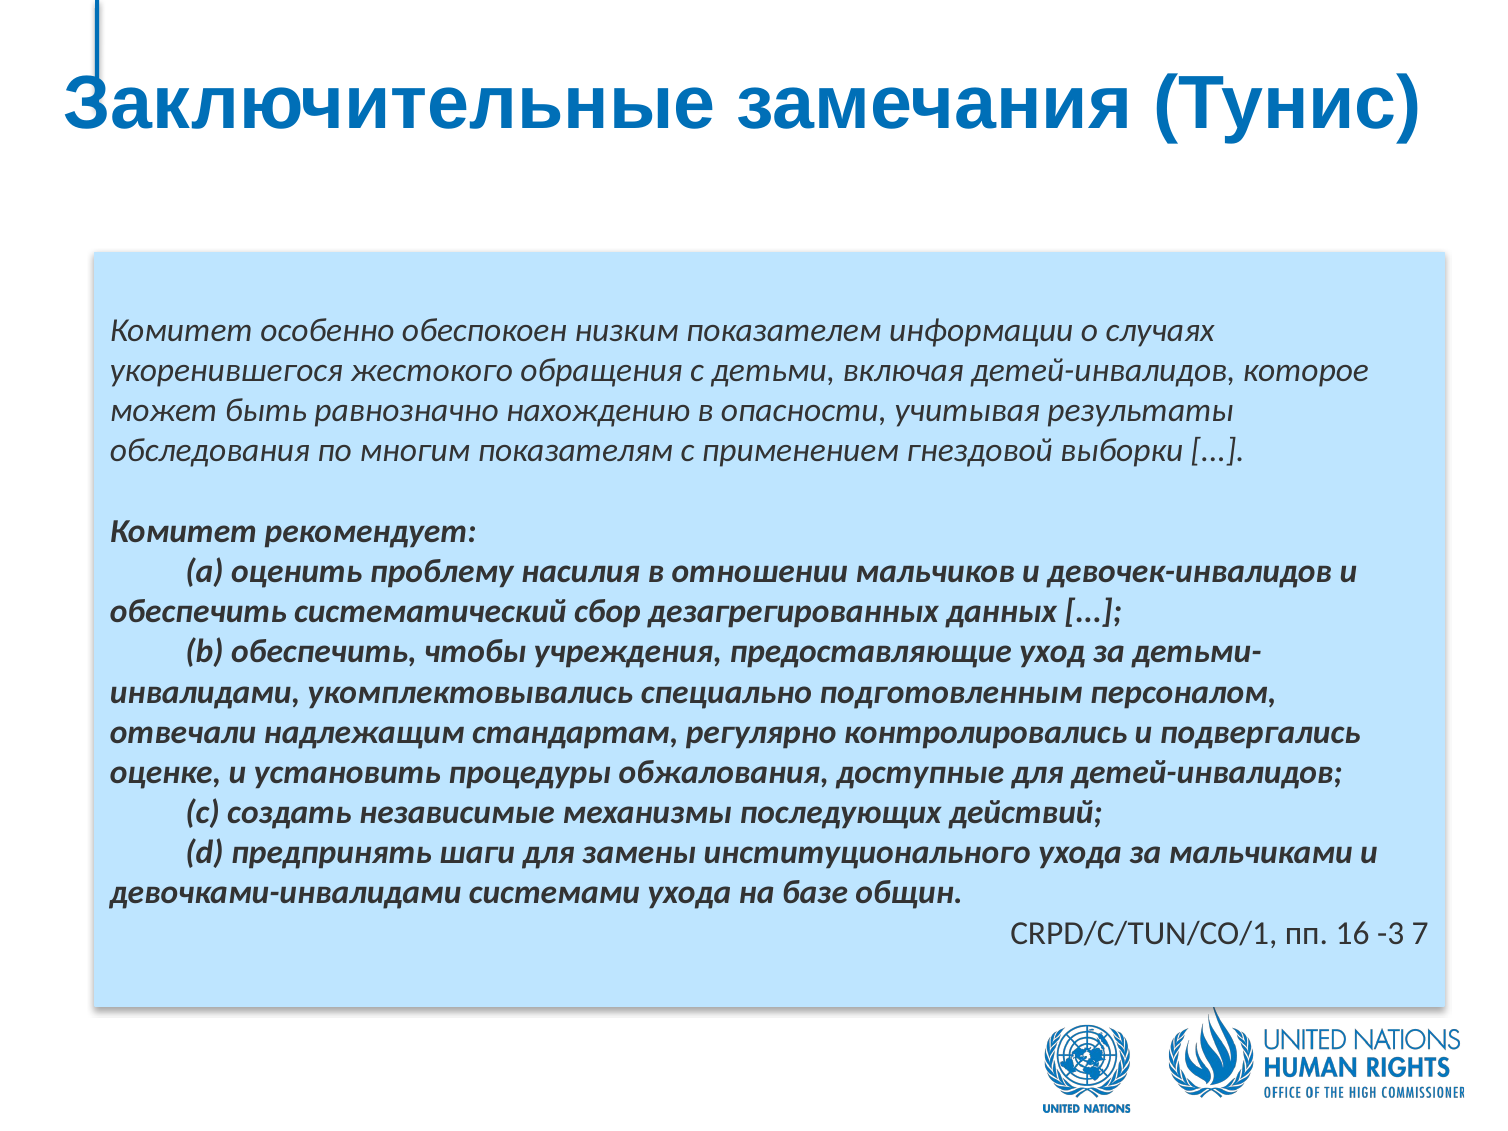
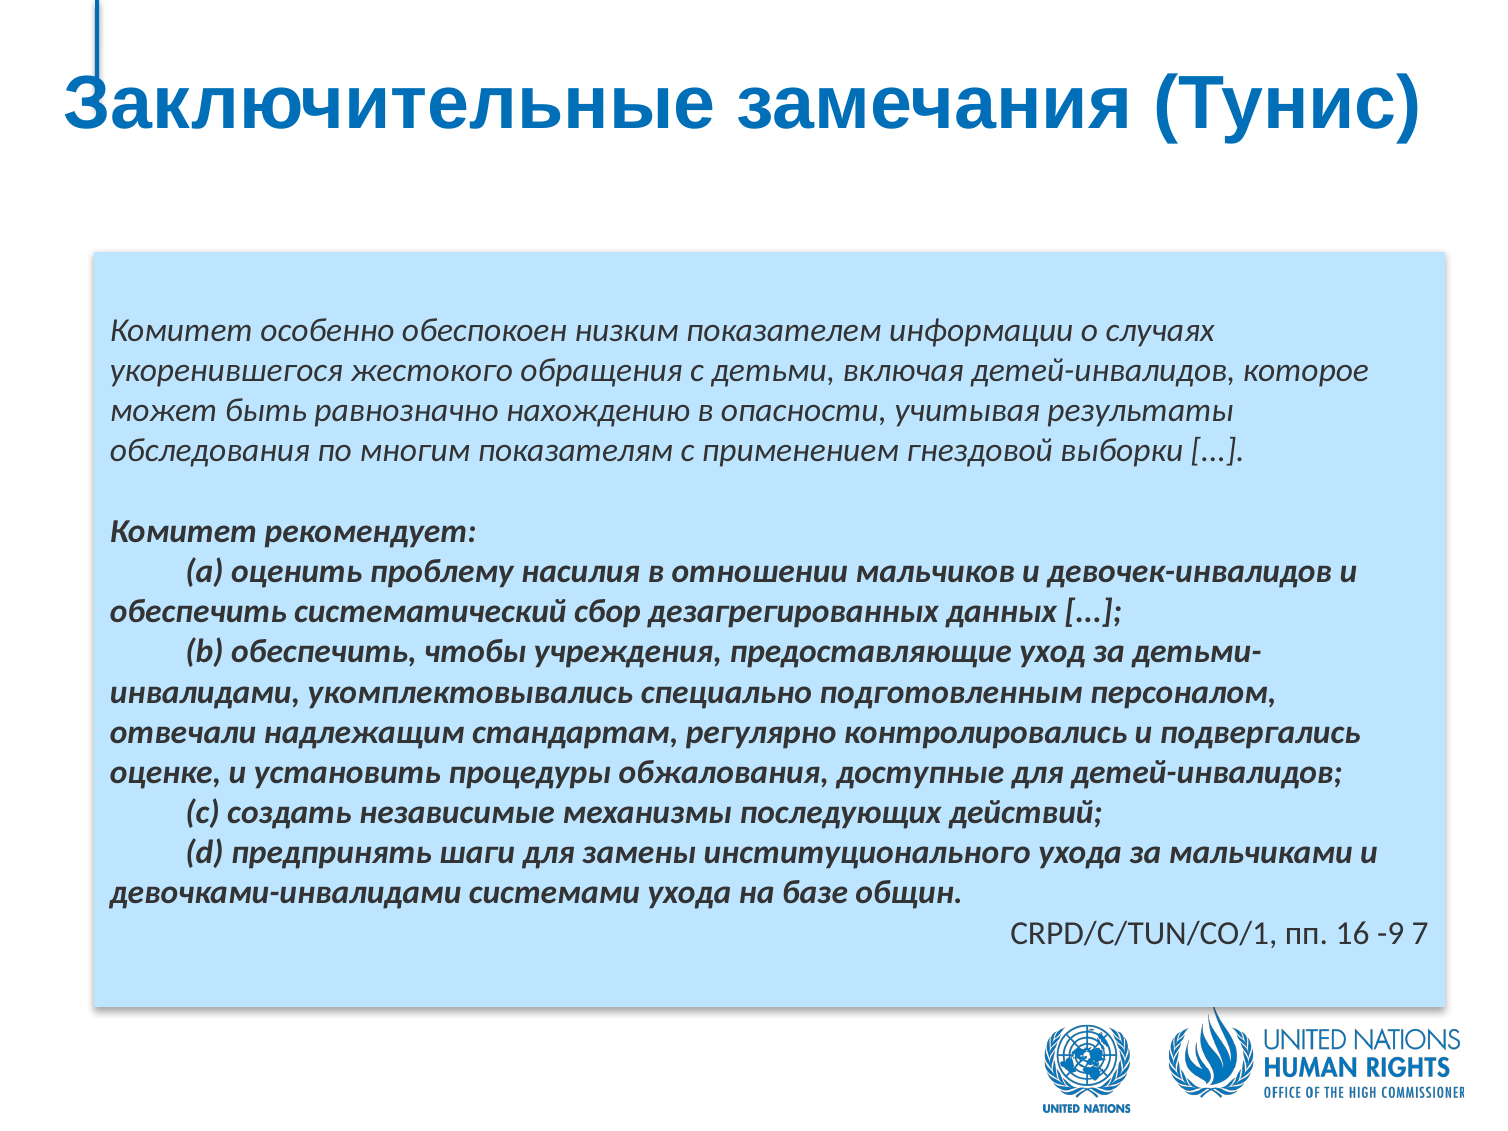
-3: -3 -> -9
